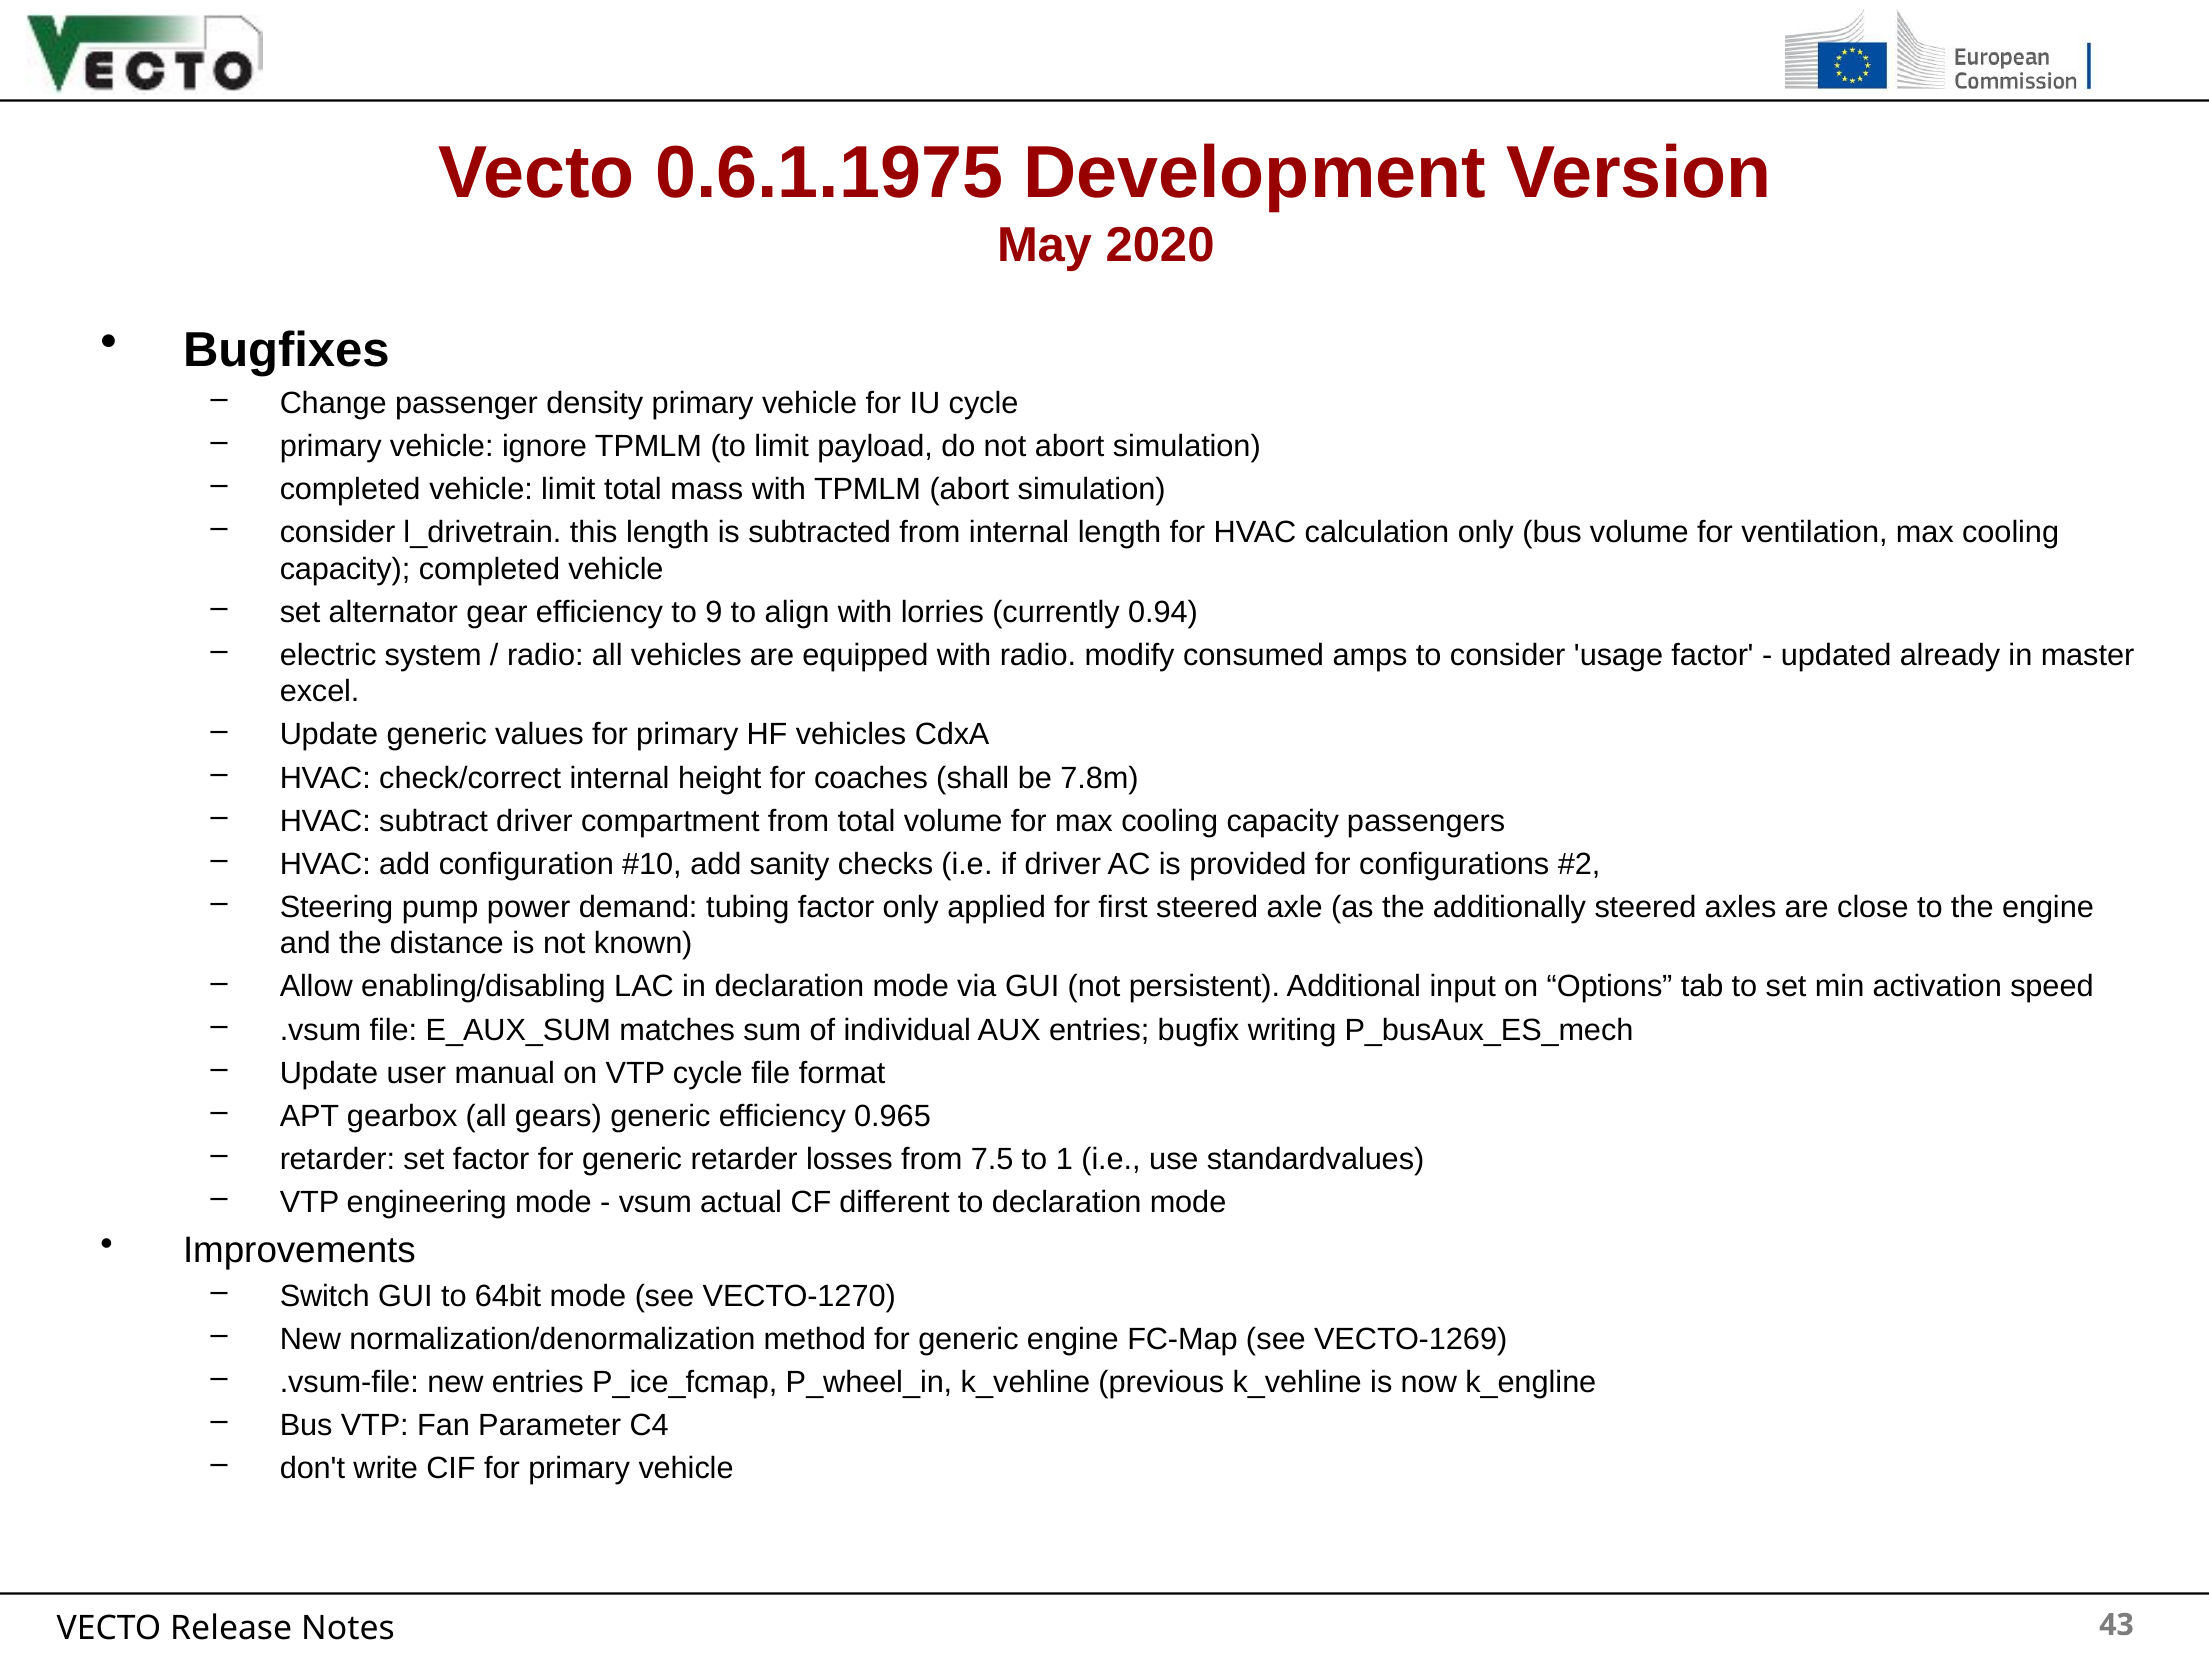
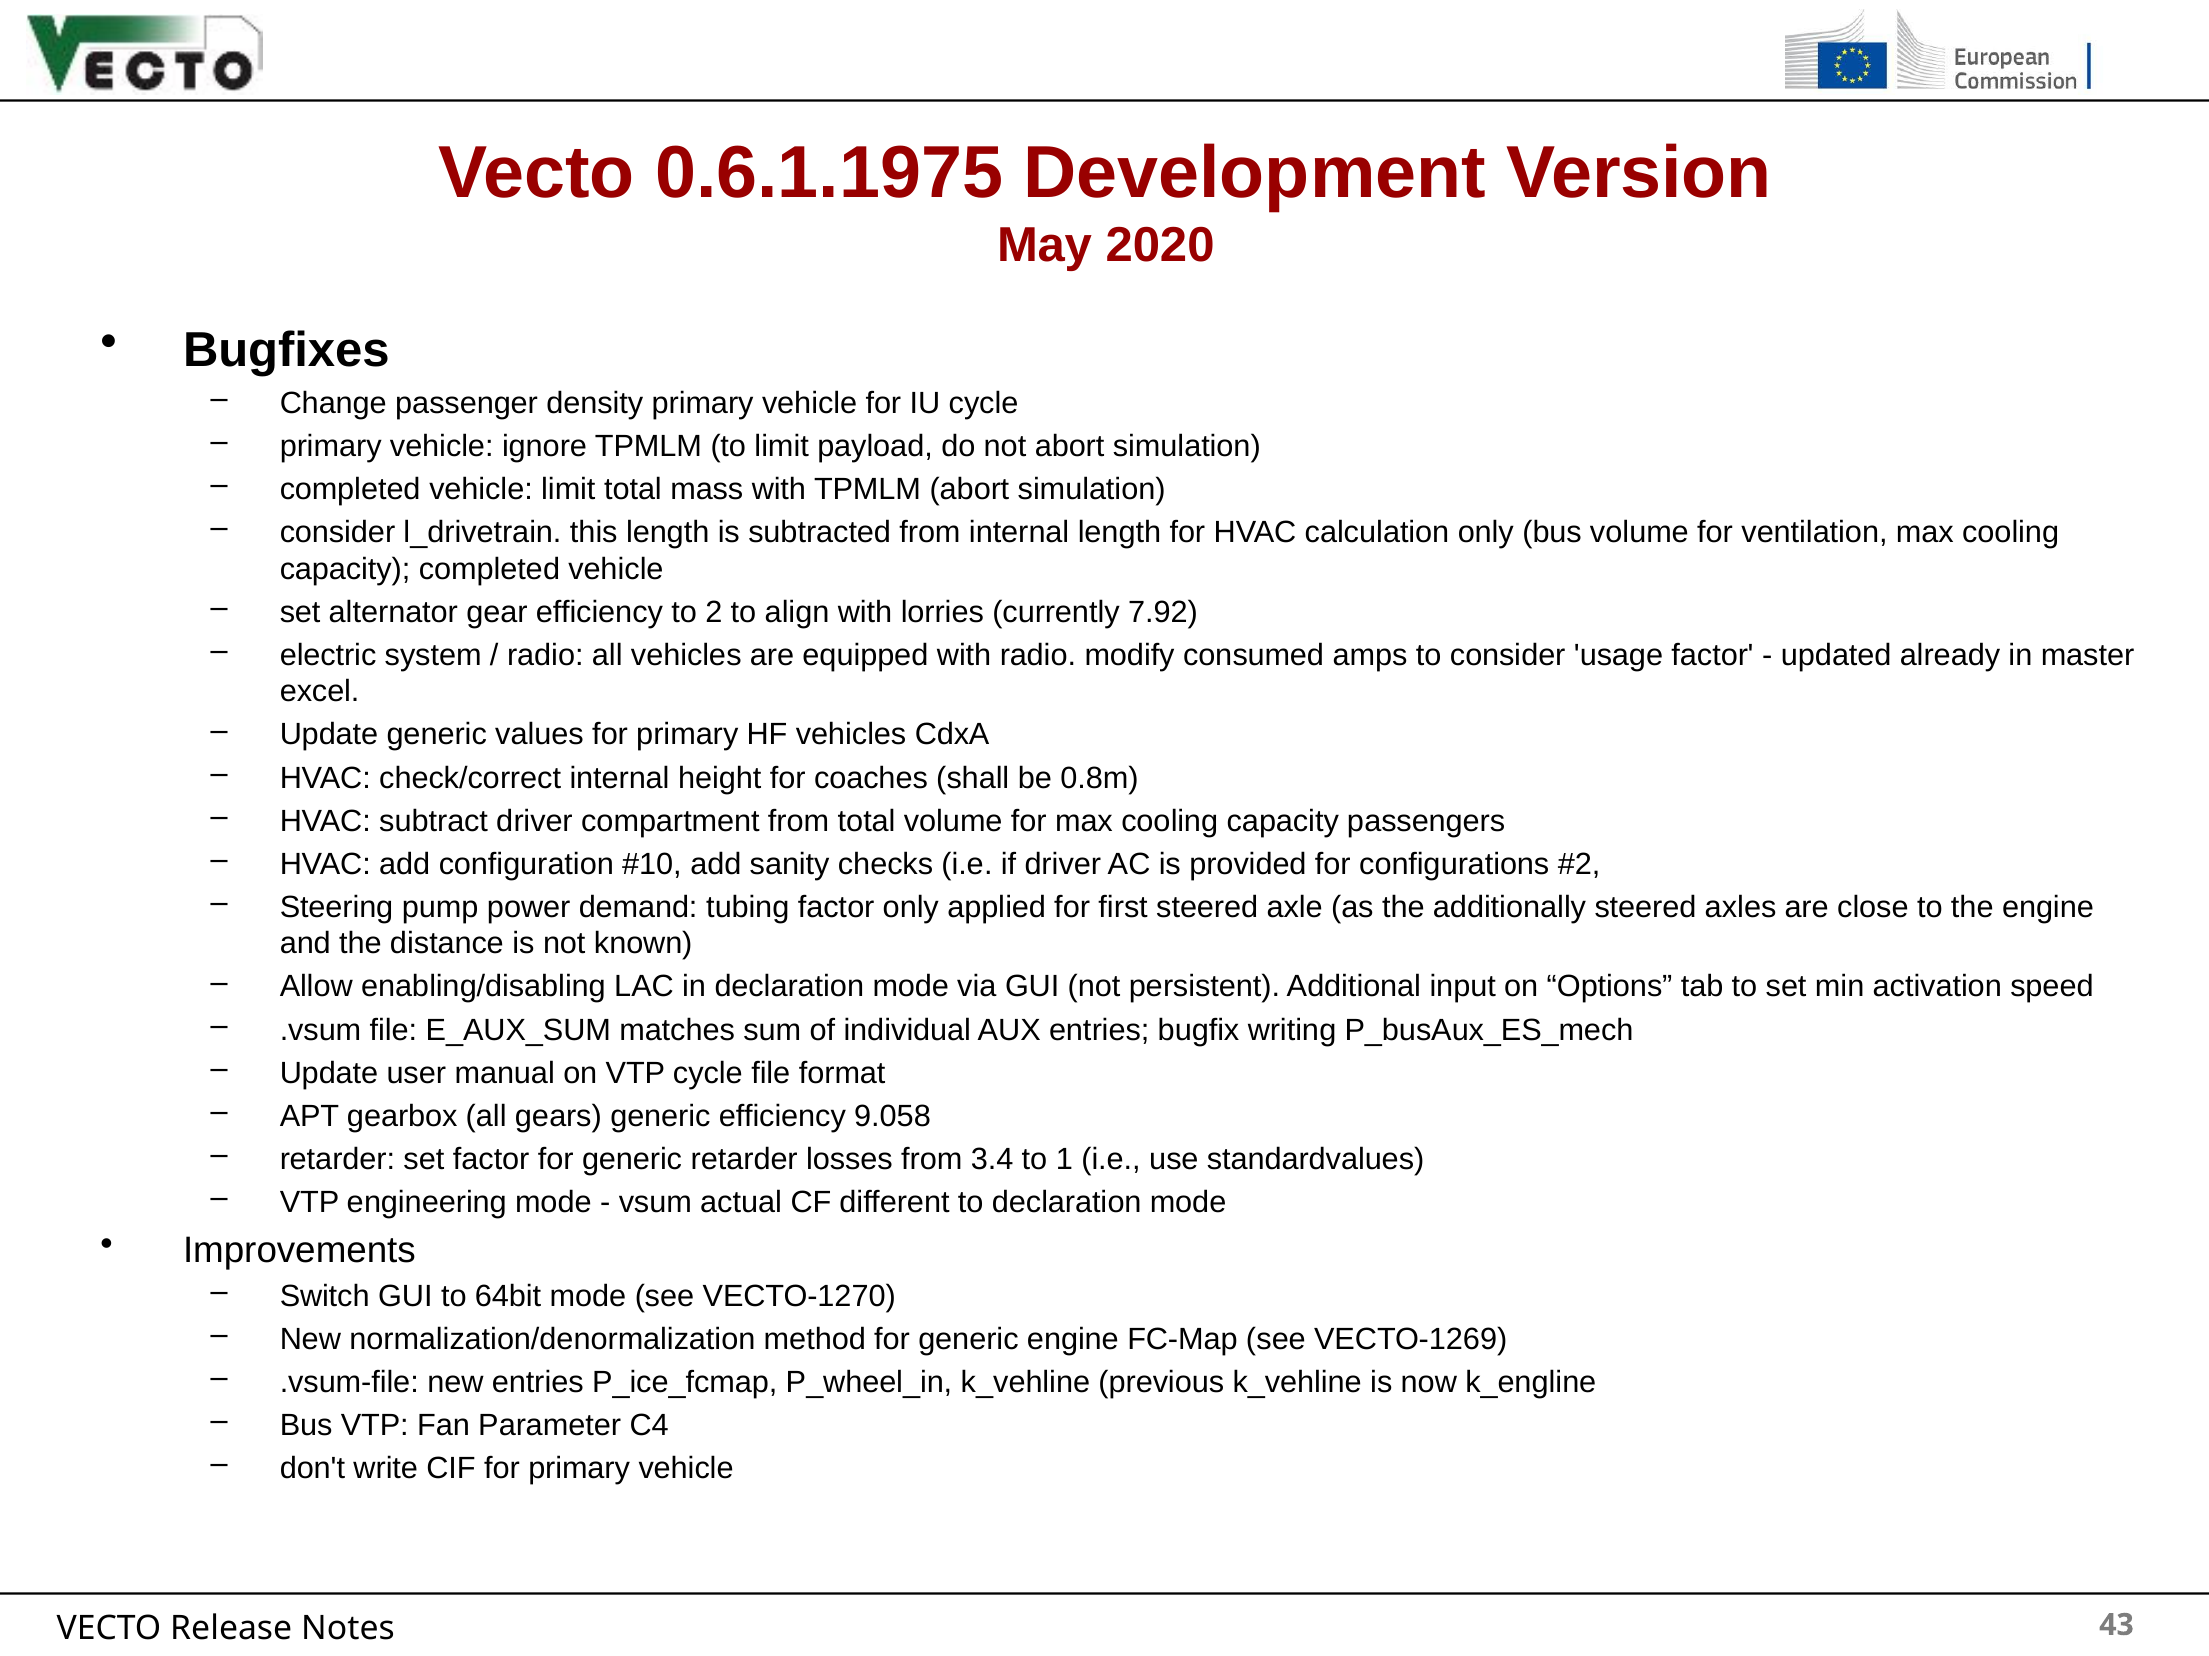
9: 9 -> 2
0.94: 0.94 -> 7.92
7.8m: 7.8m -> 0.8m
0.965: 0.965 -> 9.058
7.5: 7.5 -> 3.4
